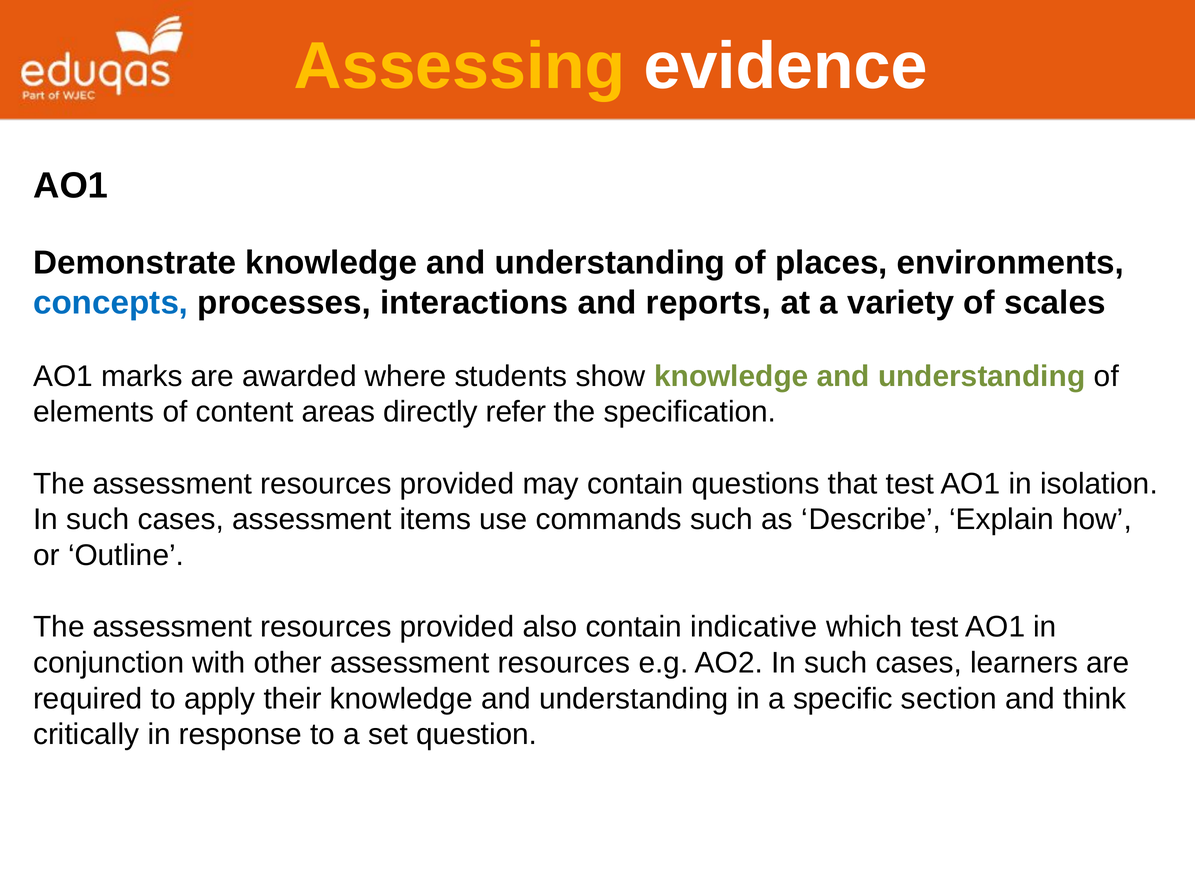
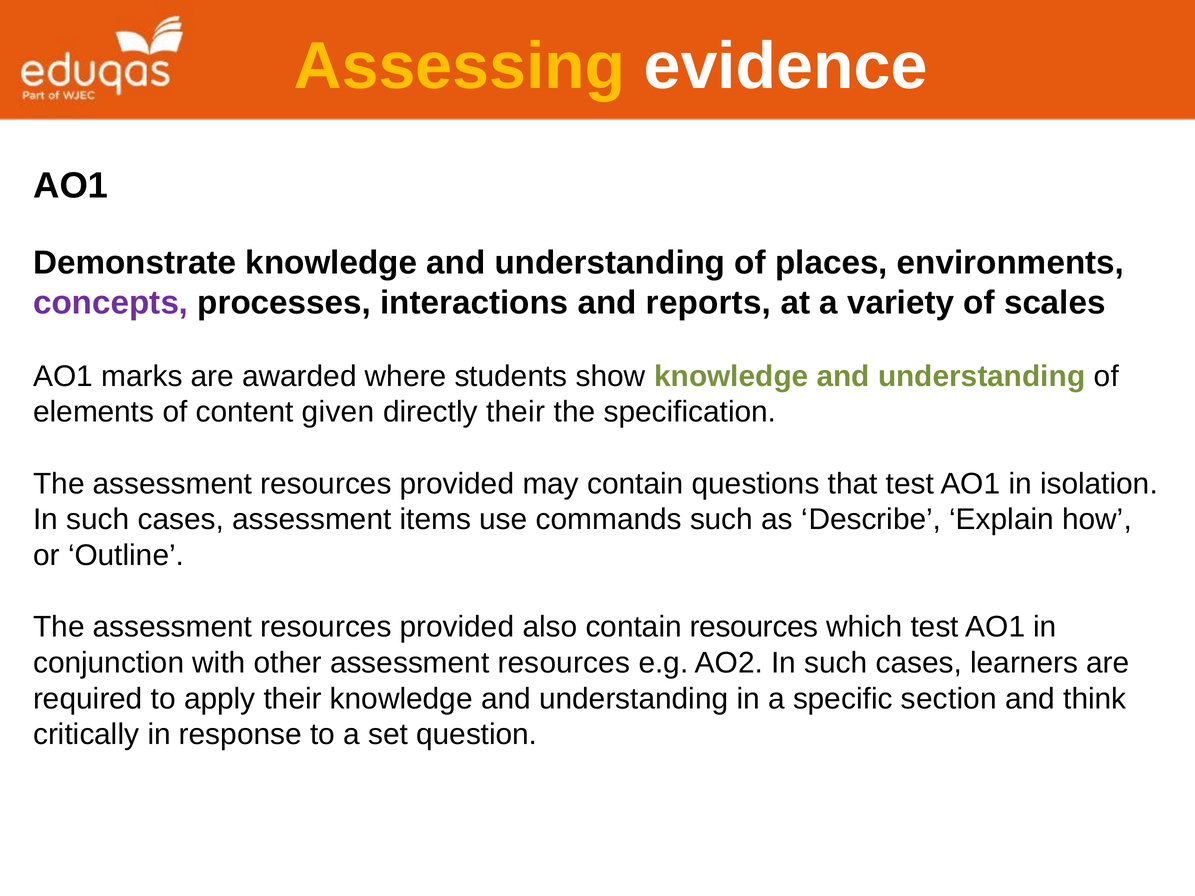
concepts colour: blue -> purple
areas: areas -> given
directly refer: refer -> their
contain indicative: indicative -> resources
